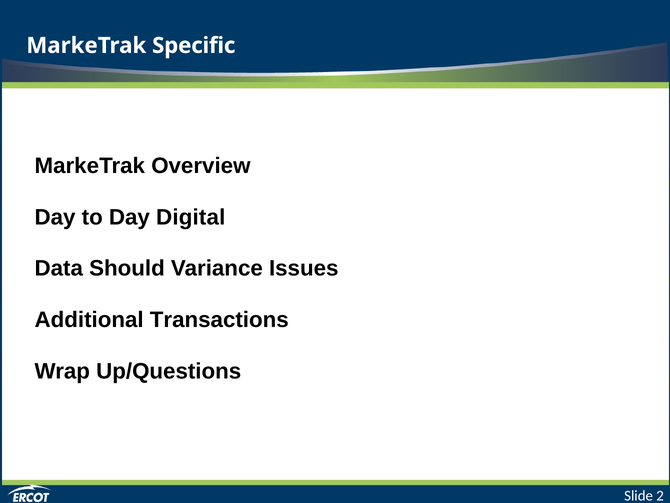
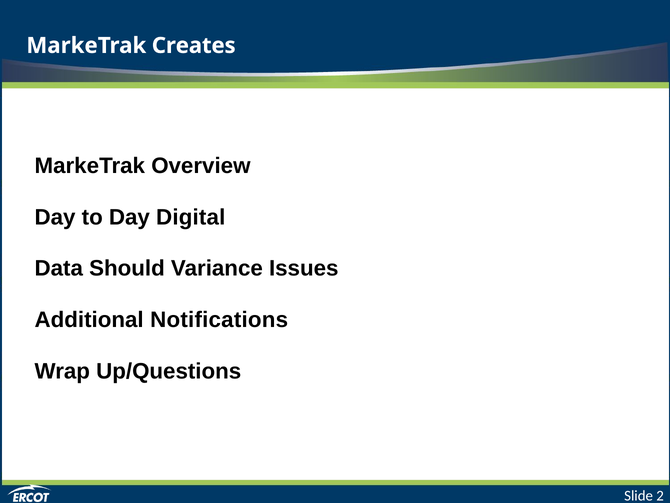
Specific: Specific -> Creates
Transactions: Transactions -> Notifications
